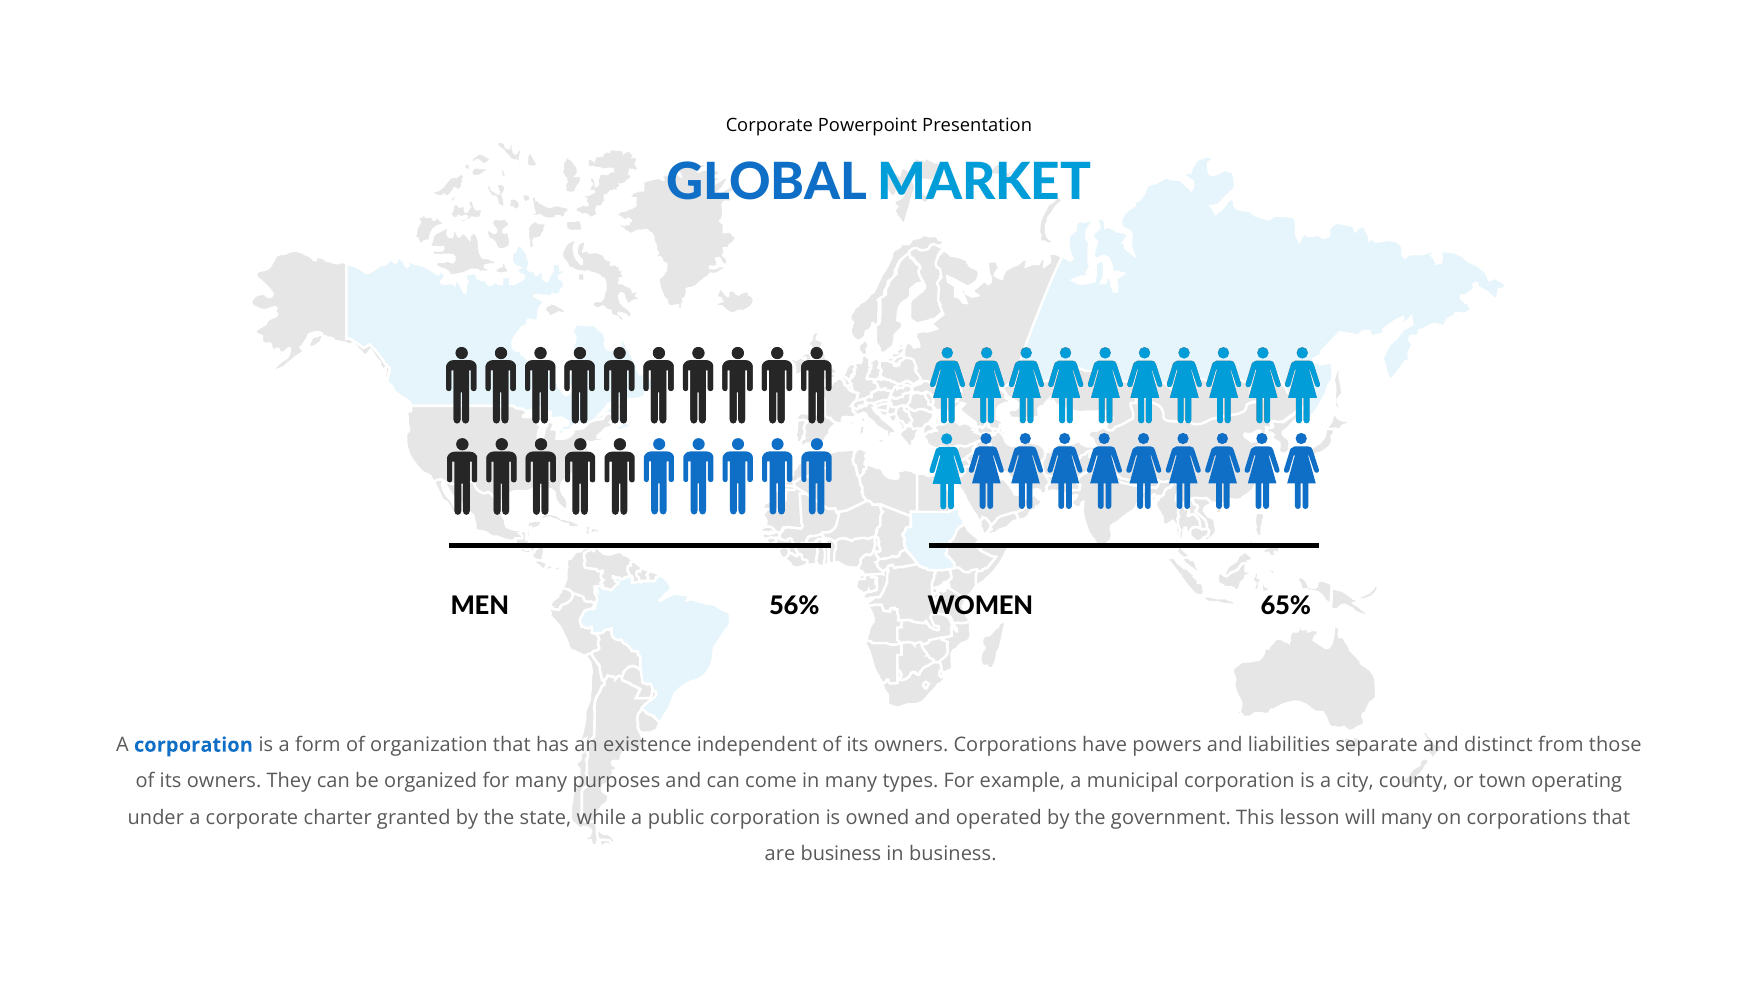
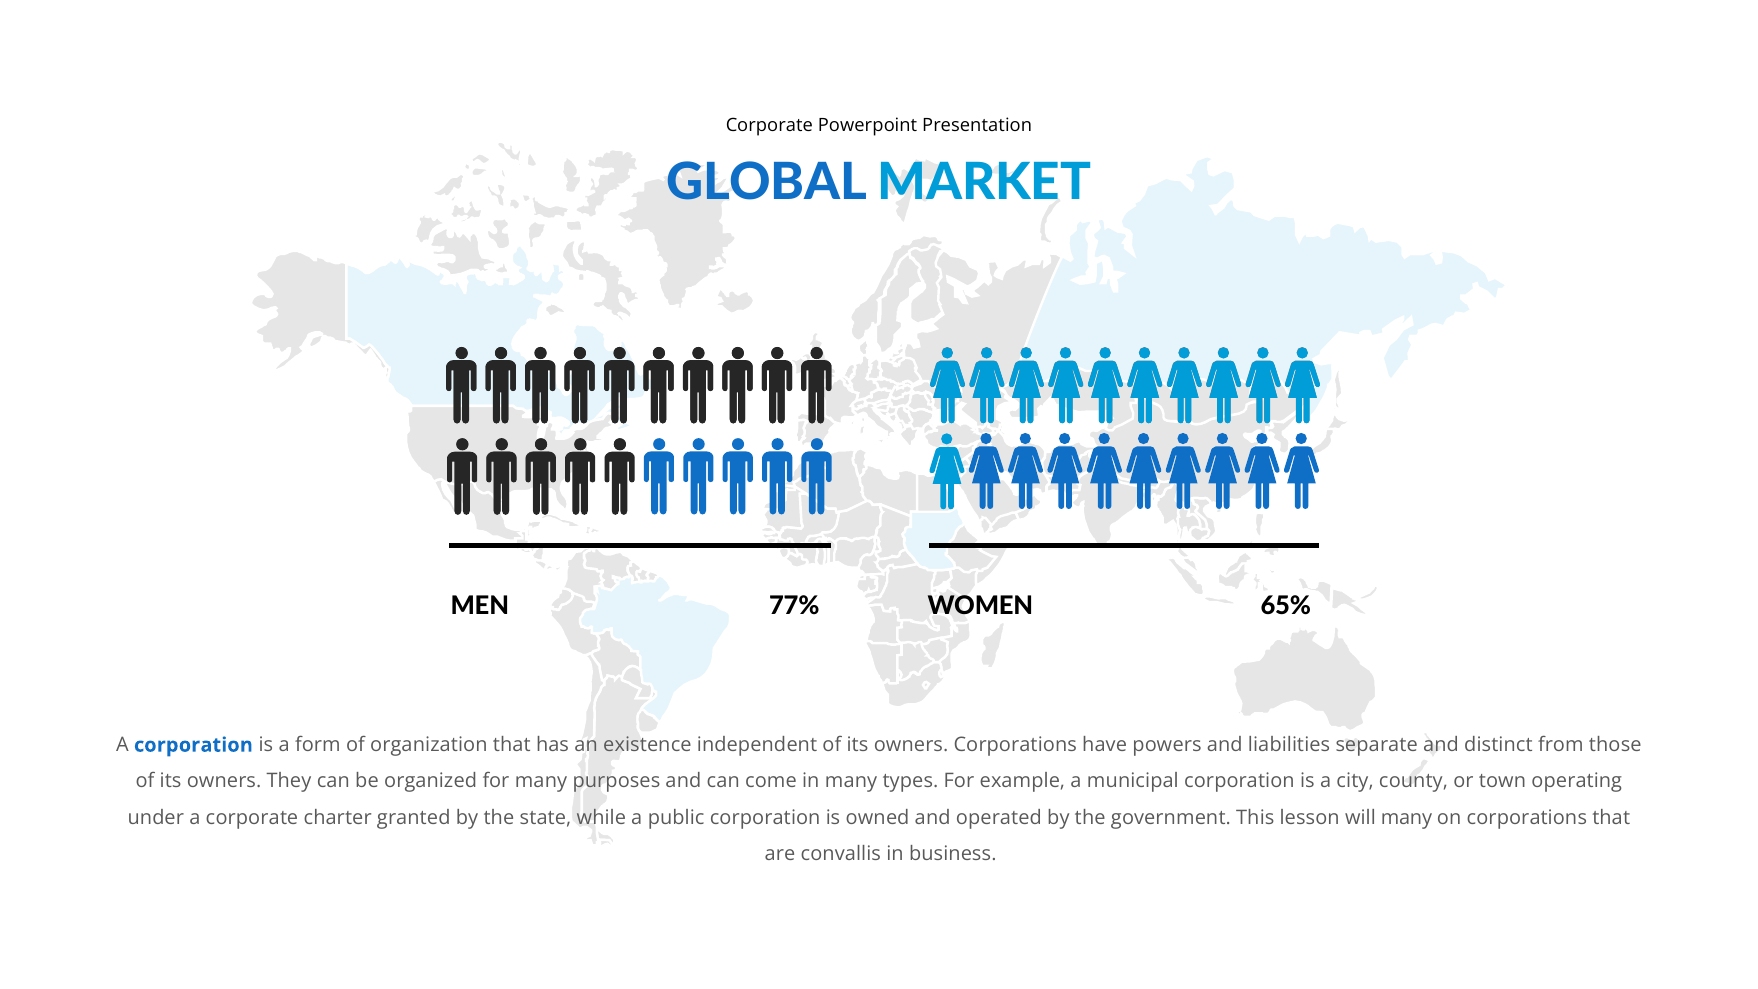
56%: 56% -> 77%
are business: business -> convallis
